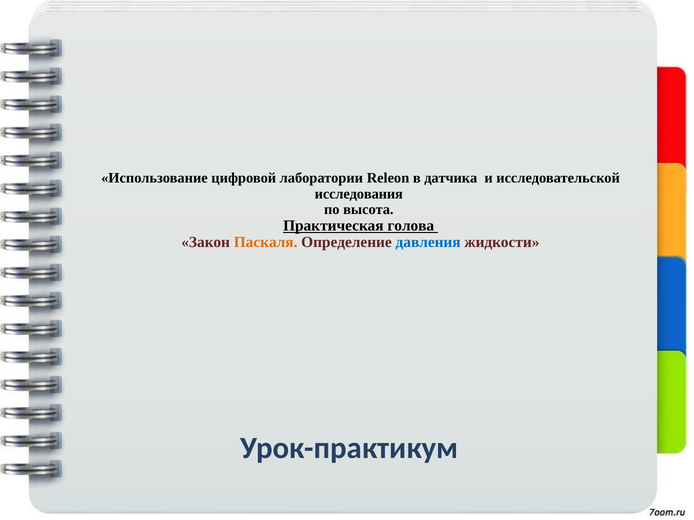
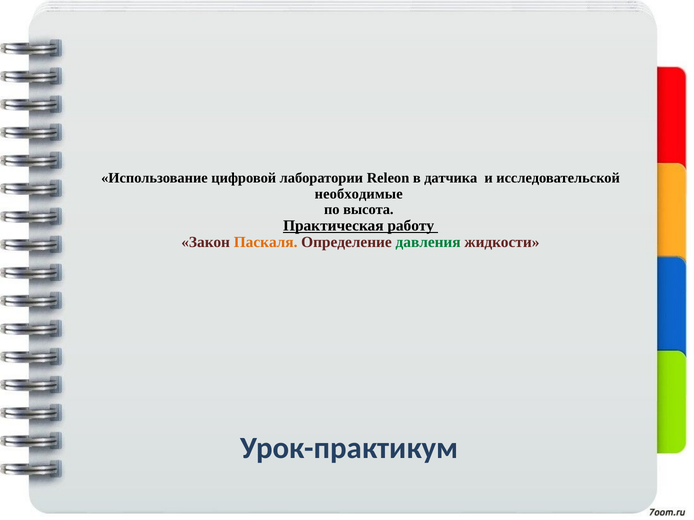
исследования: исследования -> необходимые
голова: голова -> работу
давления colour: blue -> green
